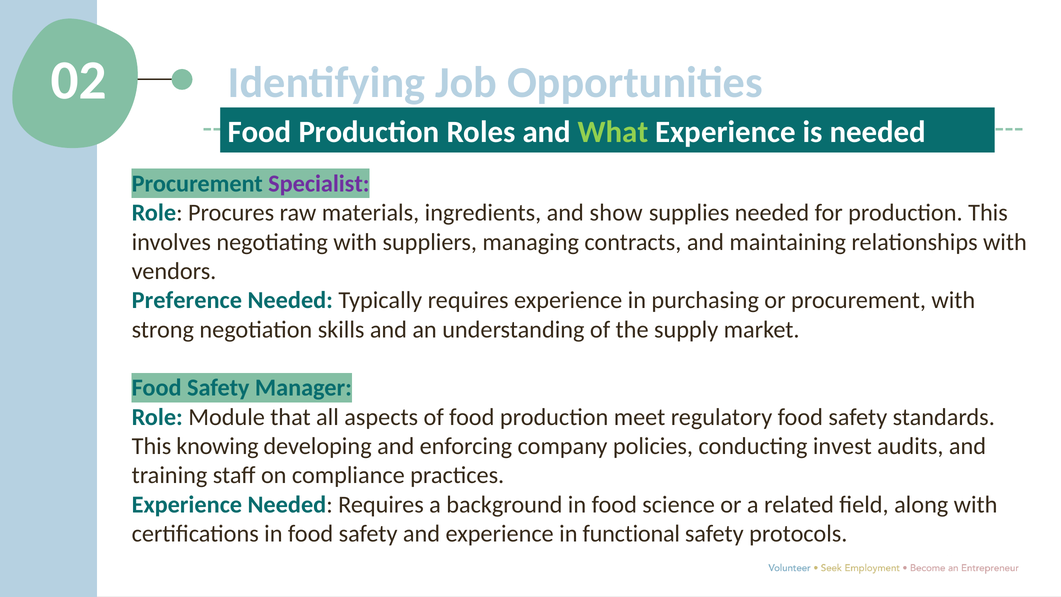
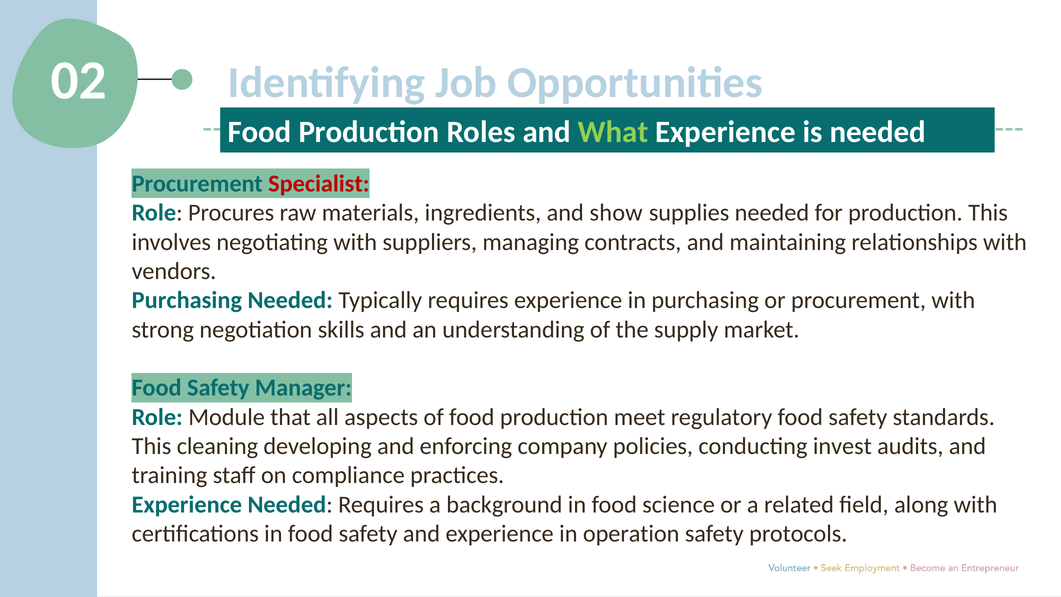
Specialist colour: purple -> red
Preference at (187, 300): Preference -> Purchasing
knowing: knowing -> cleaning
functional: functional -> operation
